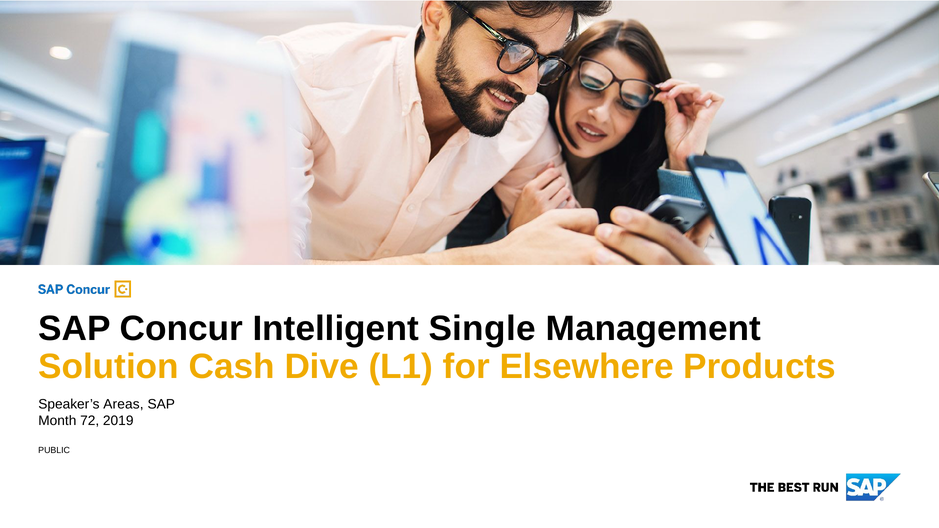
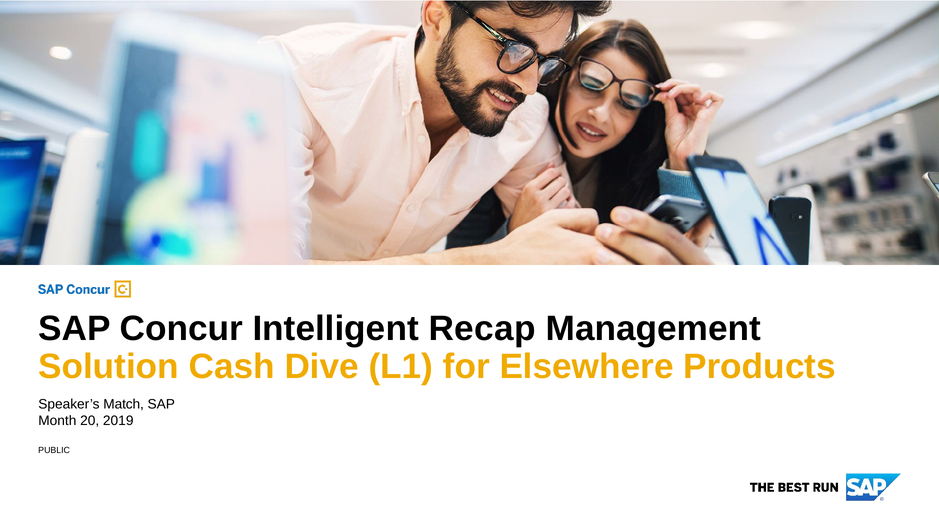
Single: Single -> Recap
Areas: Areas -> Match
72: 72 -> 20
